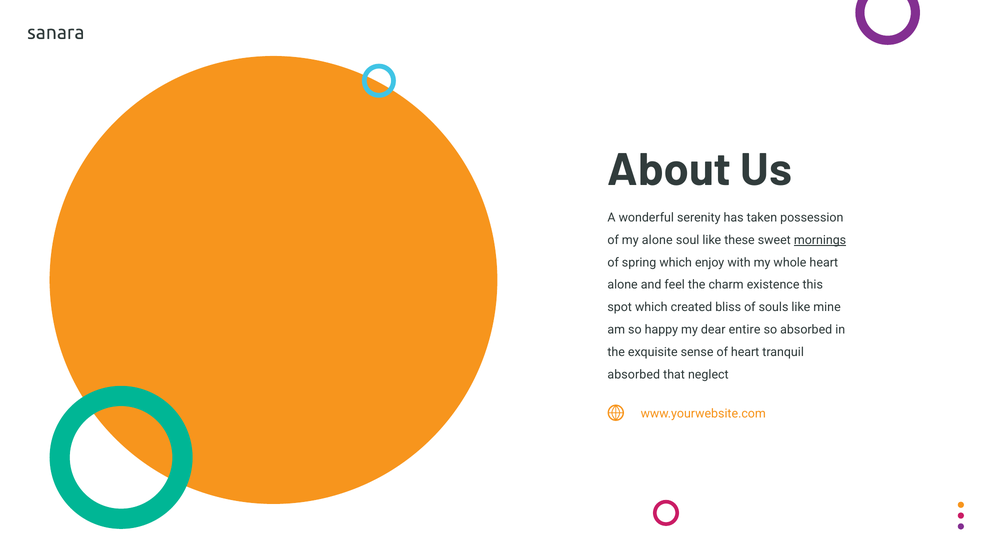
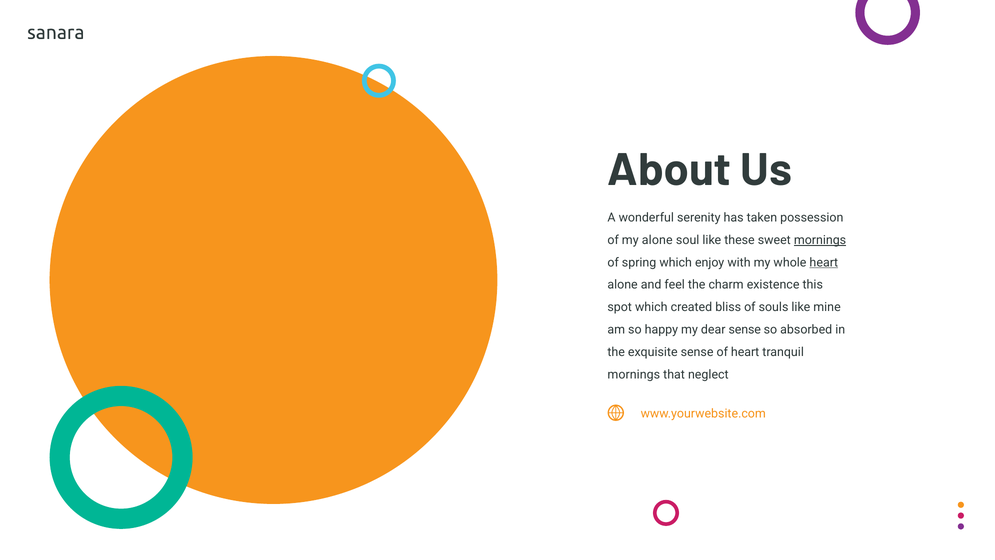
heart at (824, 262) underline: none -> present
dear entire: entire -> sense
absorbed at (634, 374): absorbed -> mornings
